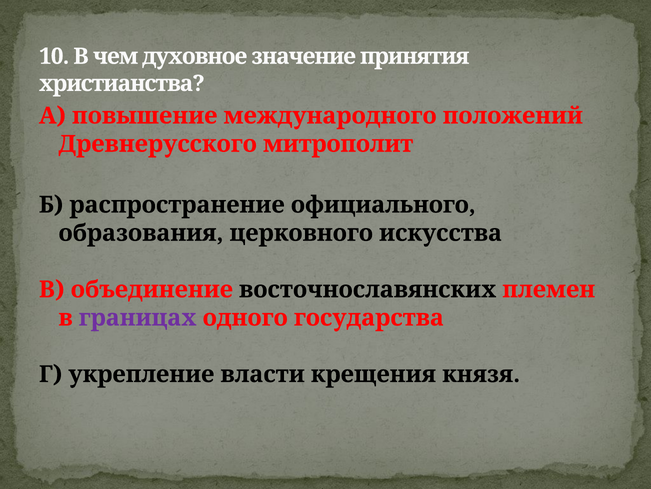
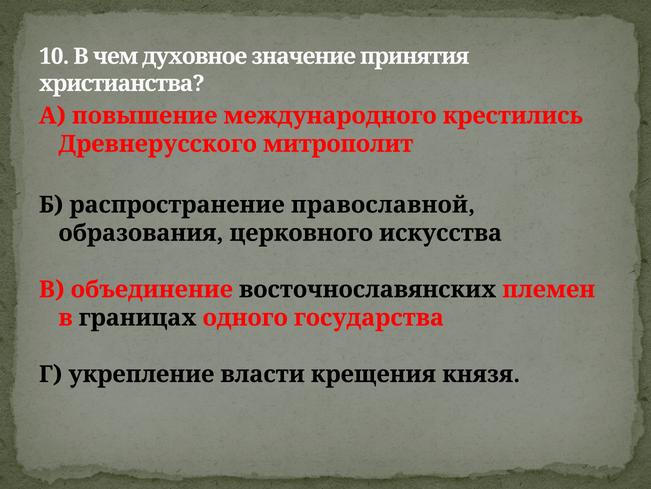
положений: положений -> крестились
официального: официального -> православной
границах colour: purple -> black
